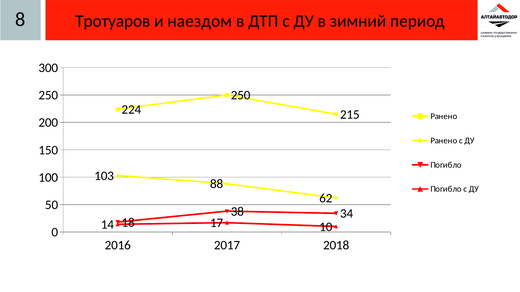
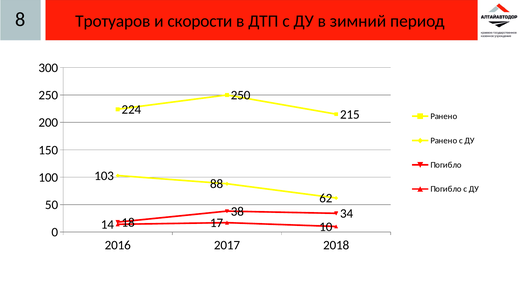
наездом: наездом -> скорости
